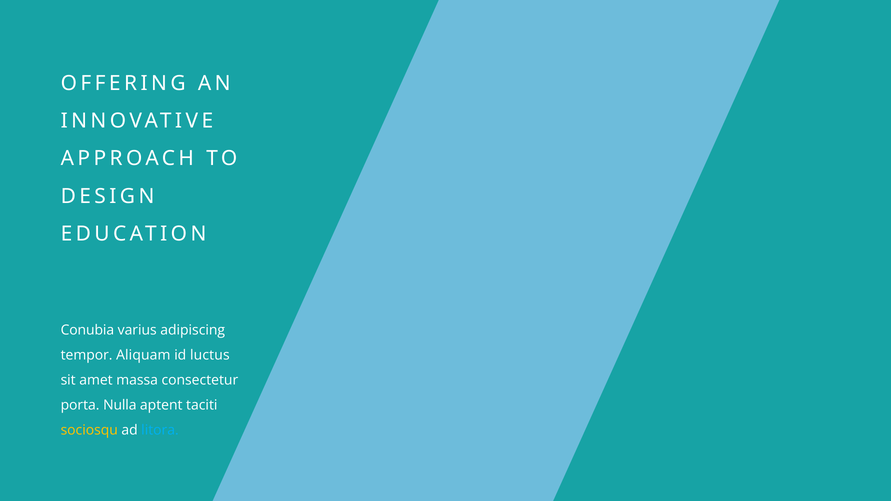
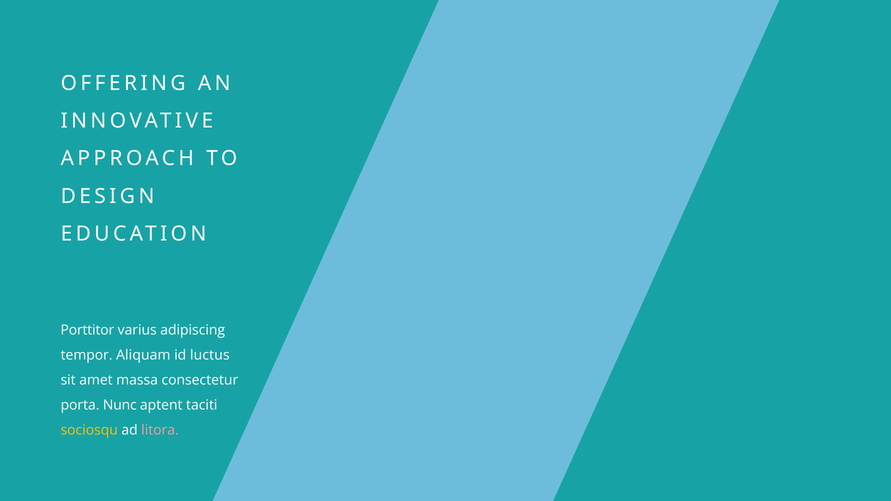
Conubia: Conubia -> Porttitor
Nulla: Nulla -> Nunc
litora colour: light blue -> pink
